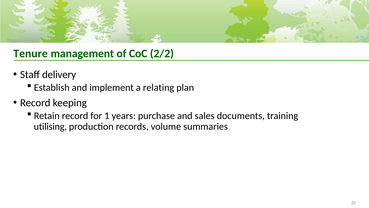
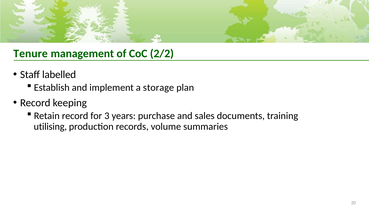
delivery: delivery -> labelled
relating: relating -> storage
1: 1 -> 3
